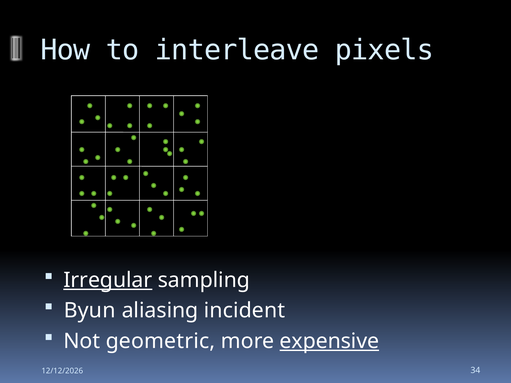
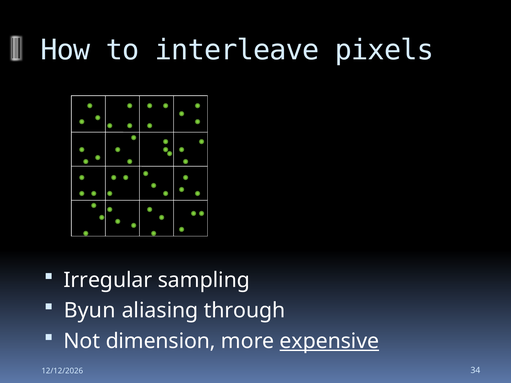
Irregular underline: present -> none
incident: incident -> through
geometric: geometric -> dimension
